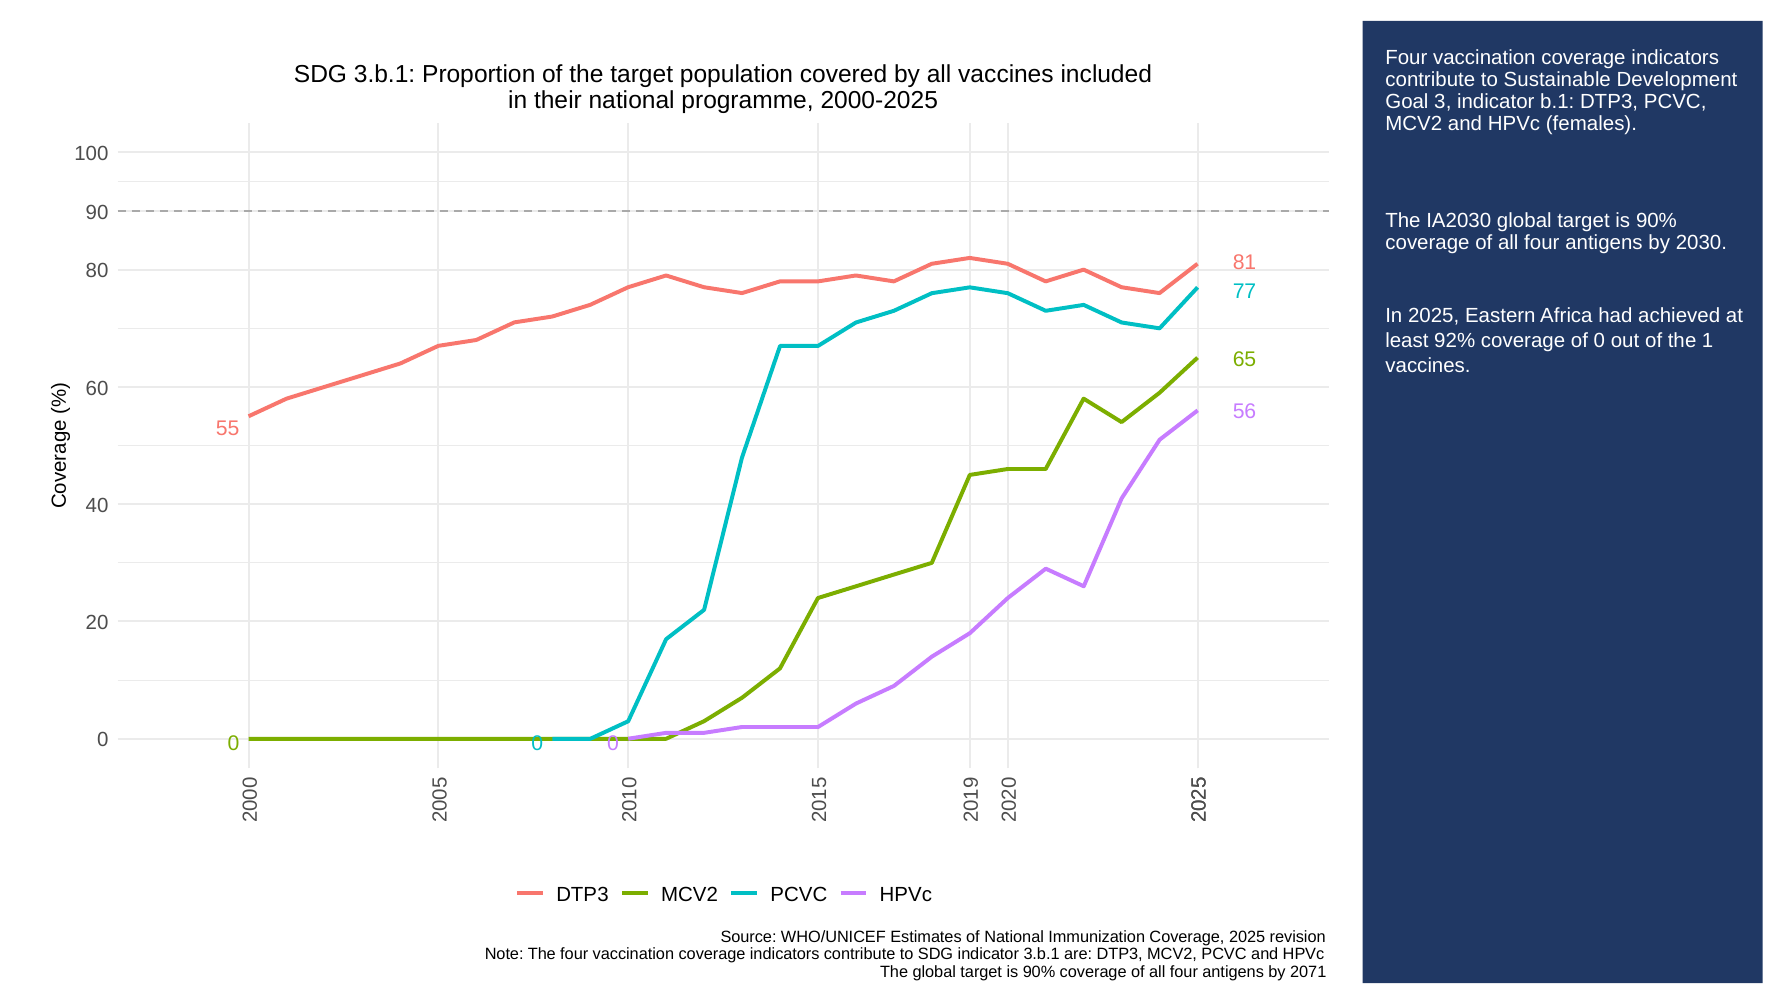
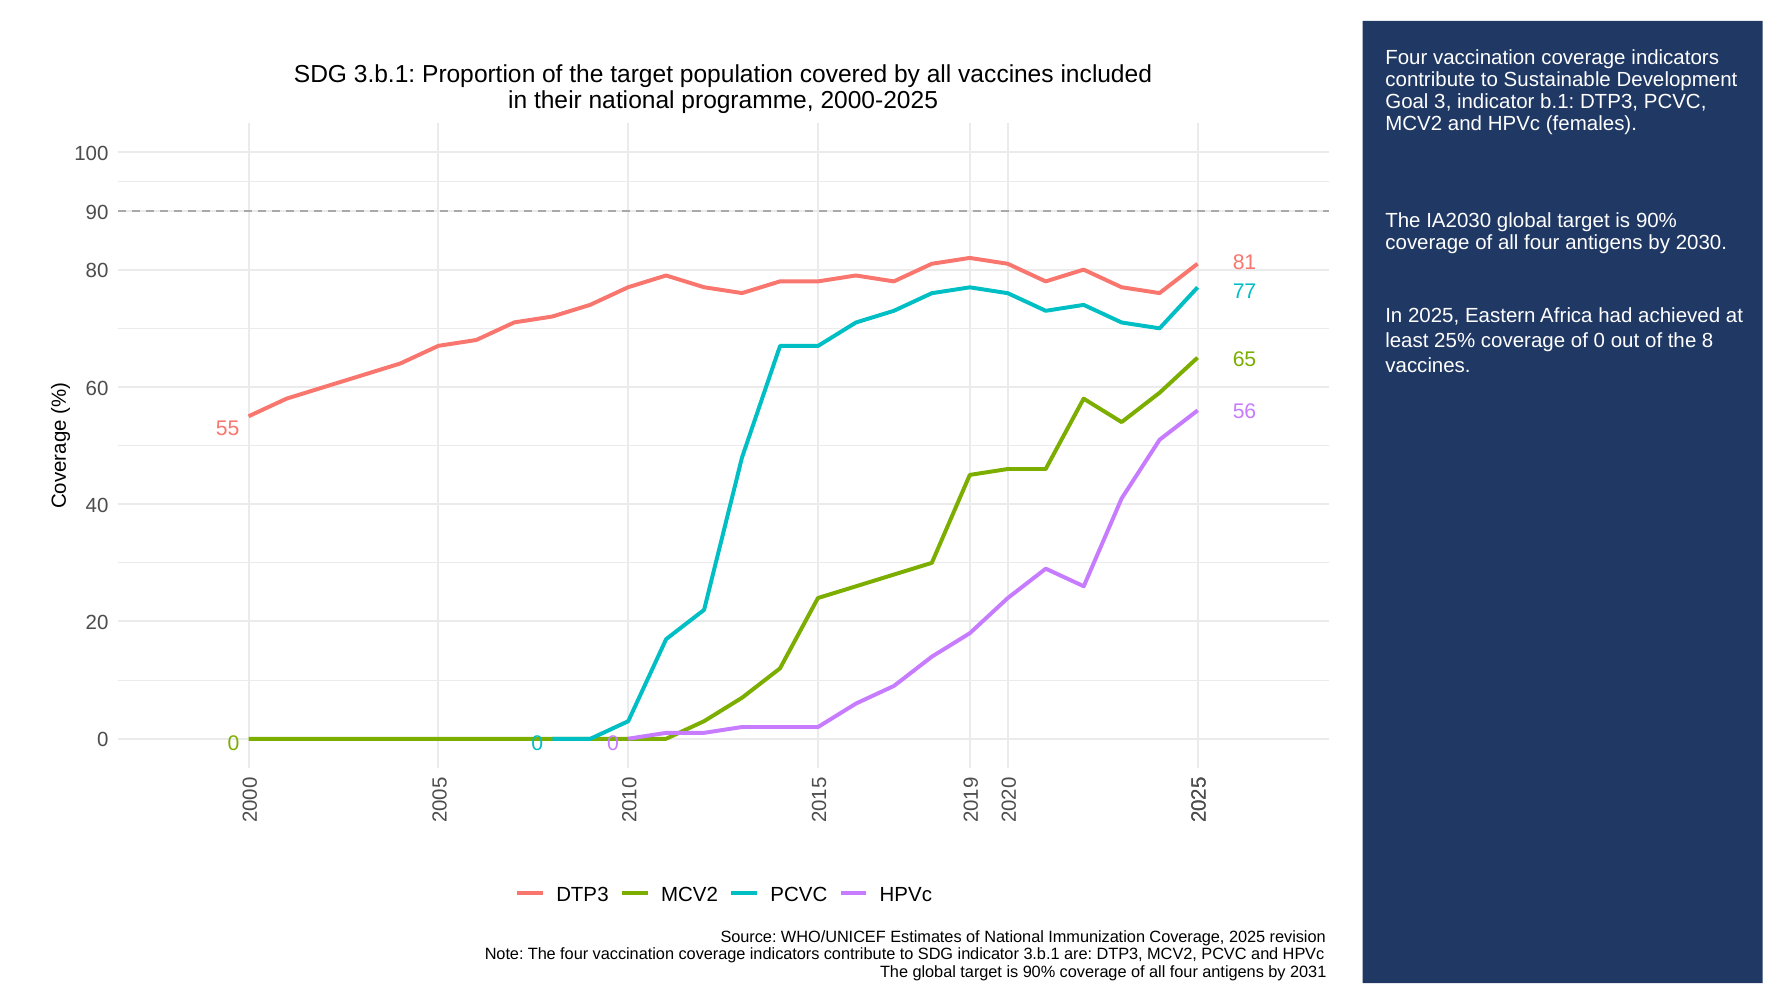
92%: 92% -> 25%
the 1: 1 -> 8
2071: 2071 -> 2031
